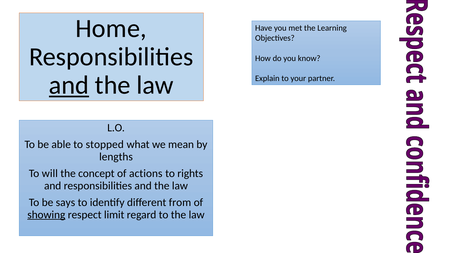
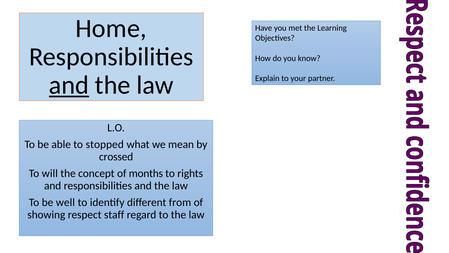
lengths: lengths -> crossed
actions: actions -> months
says: says -> well
showing underline: present -> none
limit: limit -> staff
